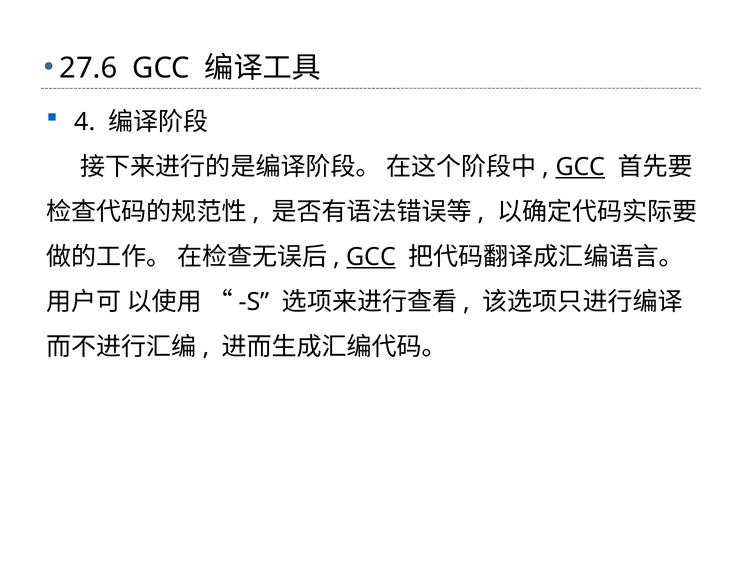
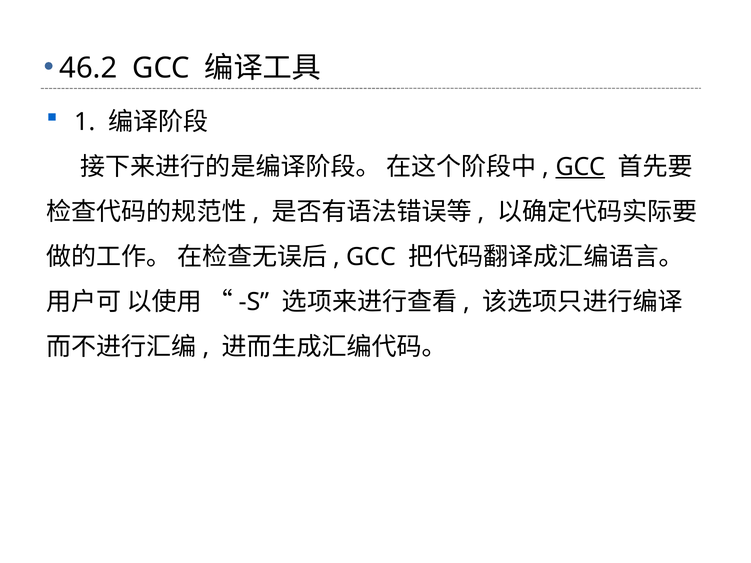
27.6: 27.6 -> 46.2
4: 4 -> 1
GCC at (371, 257) underline: present -> none
